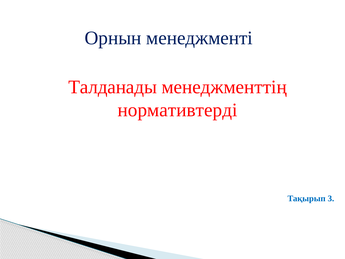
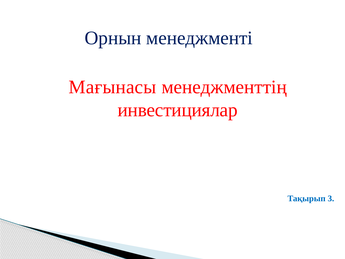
Талданады: Талданады -> Мағынасы
нормативтерді: нормативтерді -> инвестициялар
